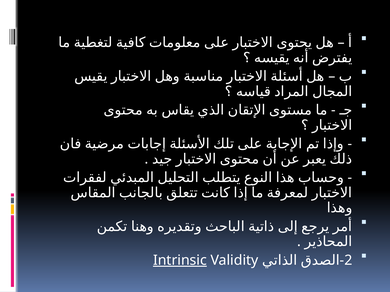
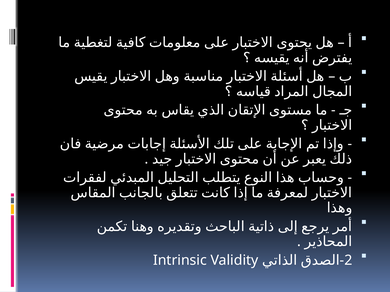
Intrinsic underline: present -> none
